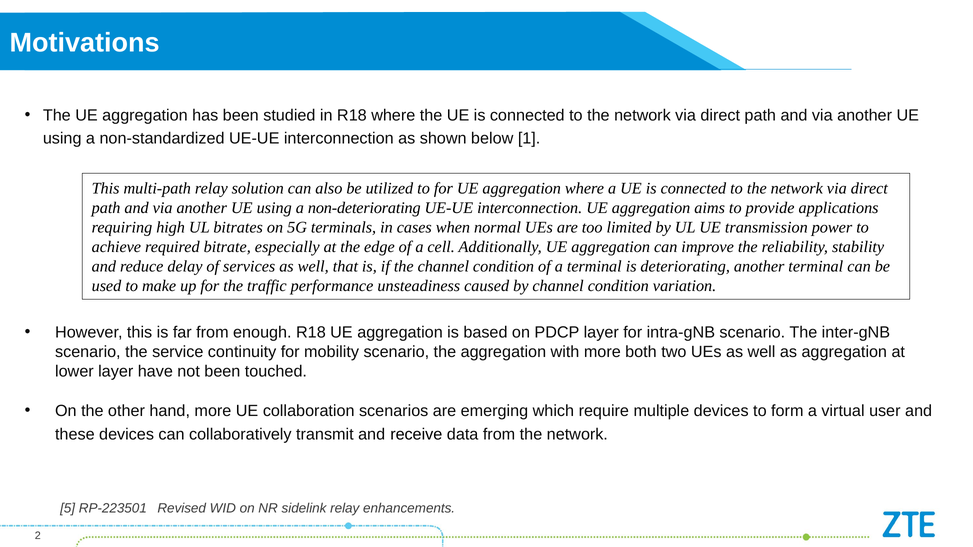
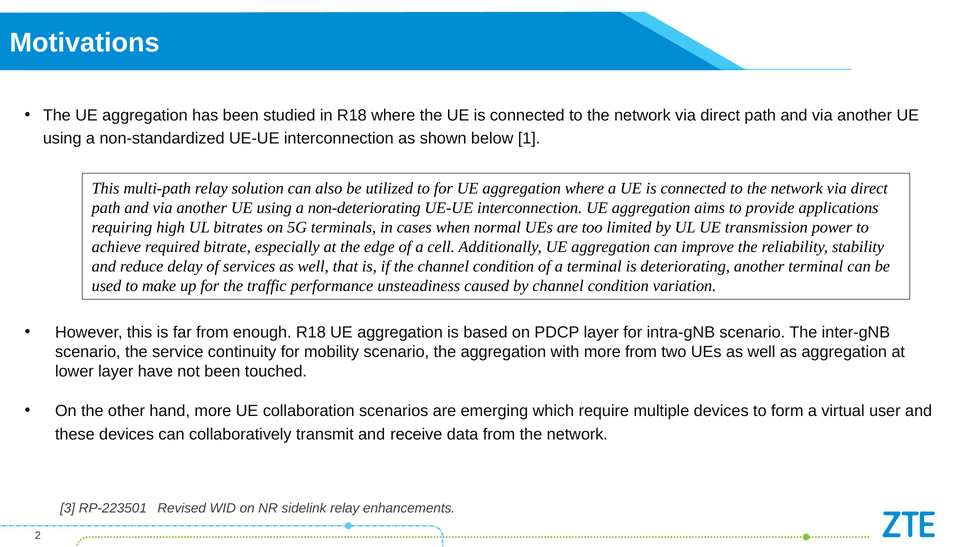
more both: both -> from
5: 5 -> 3
